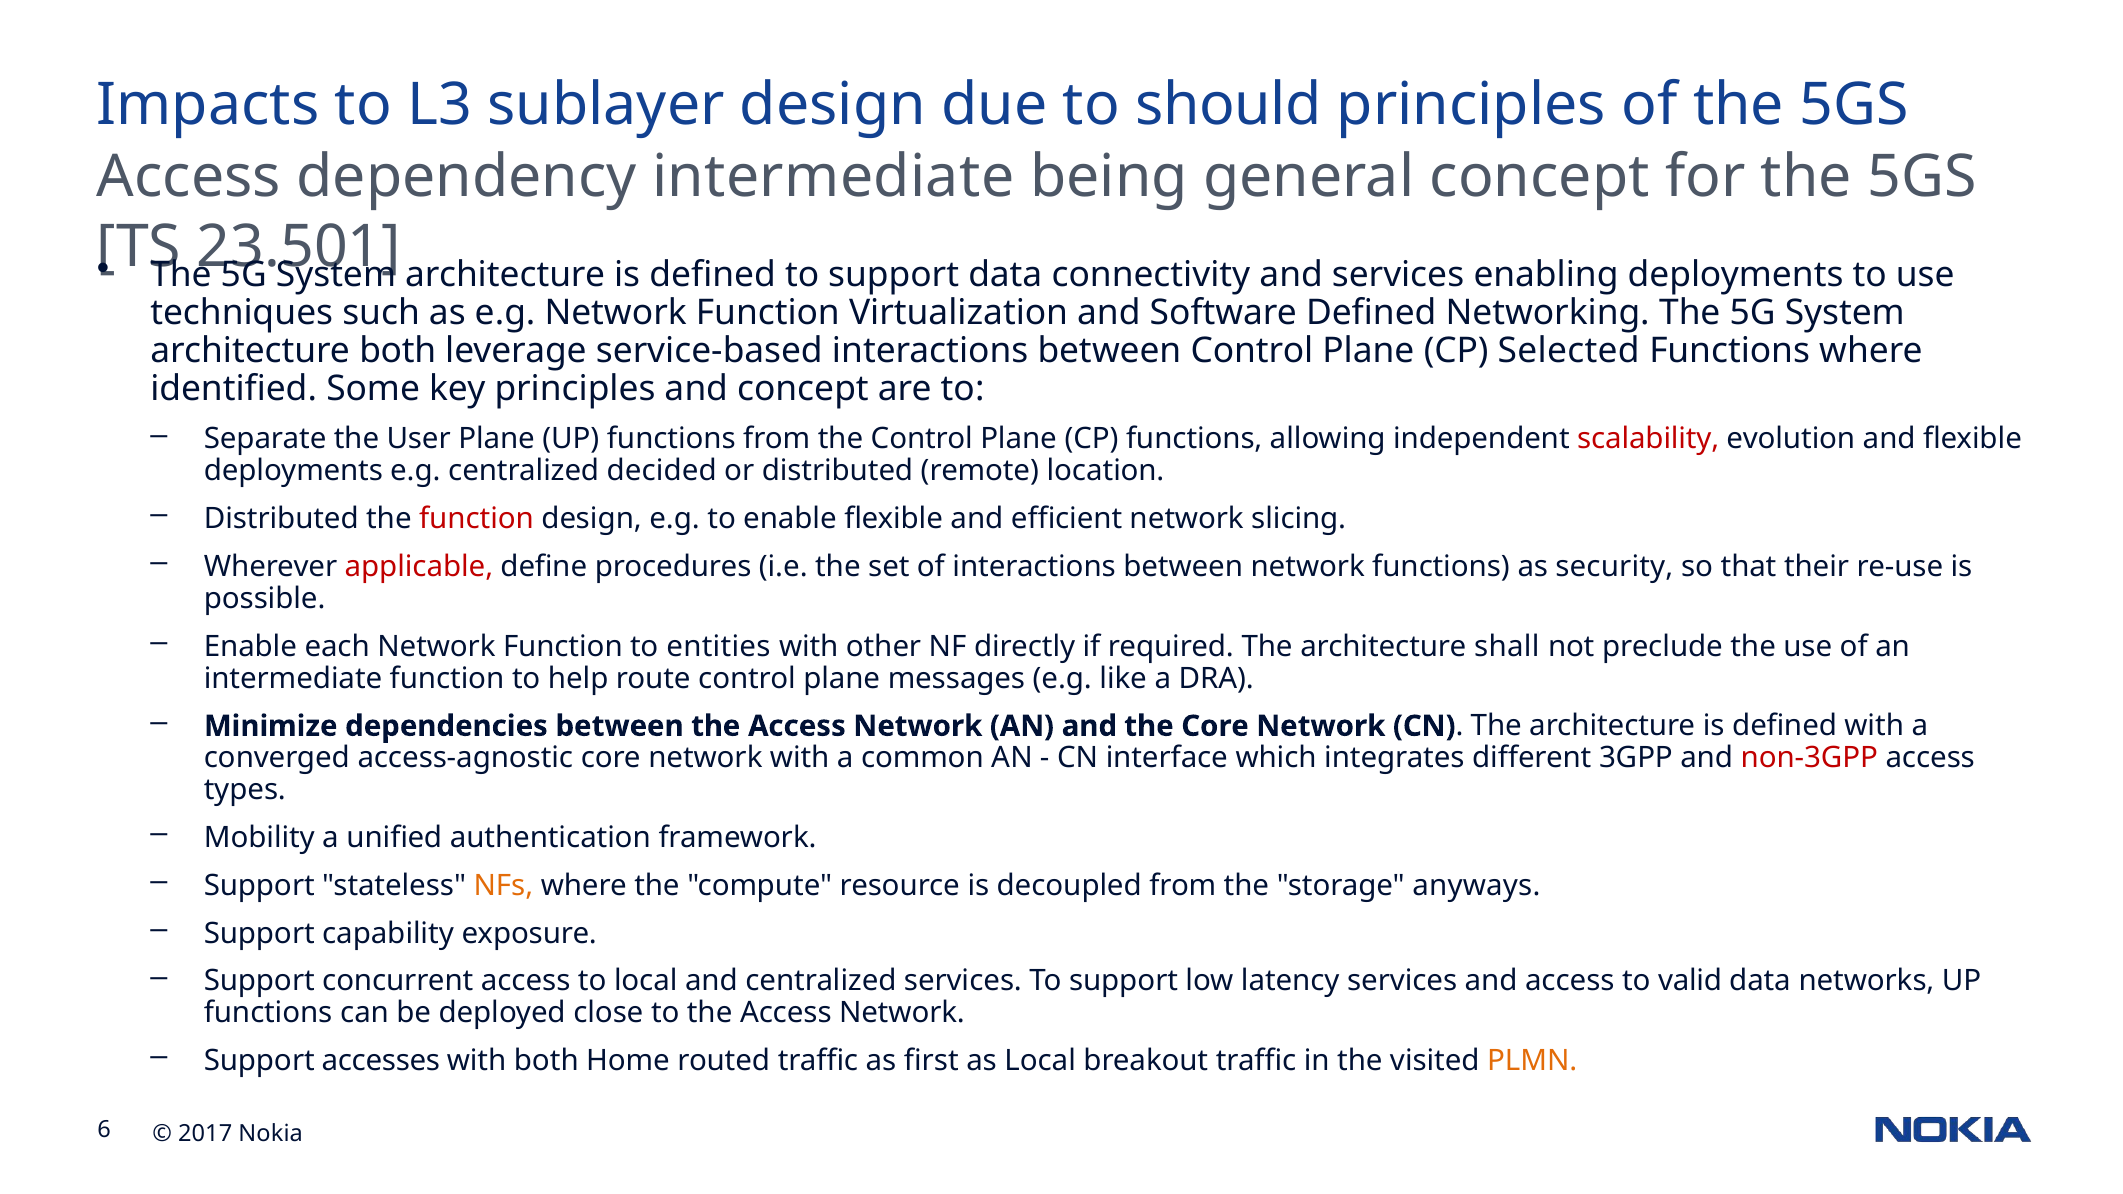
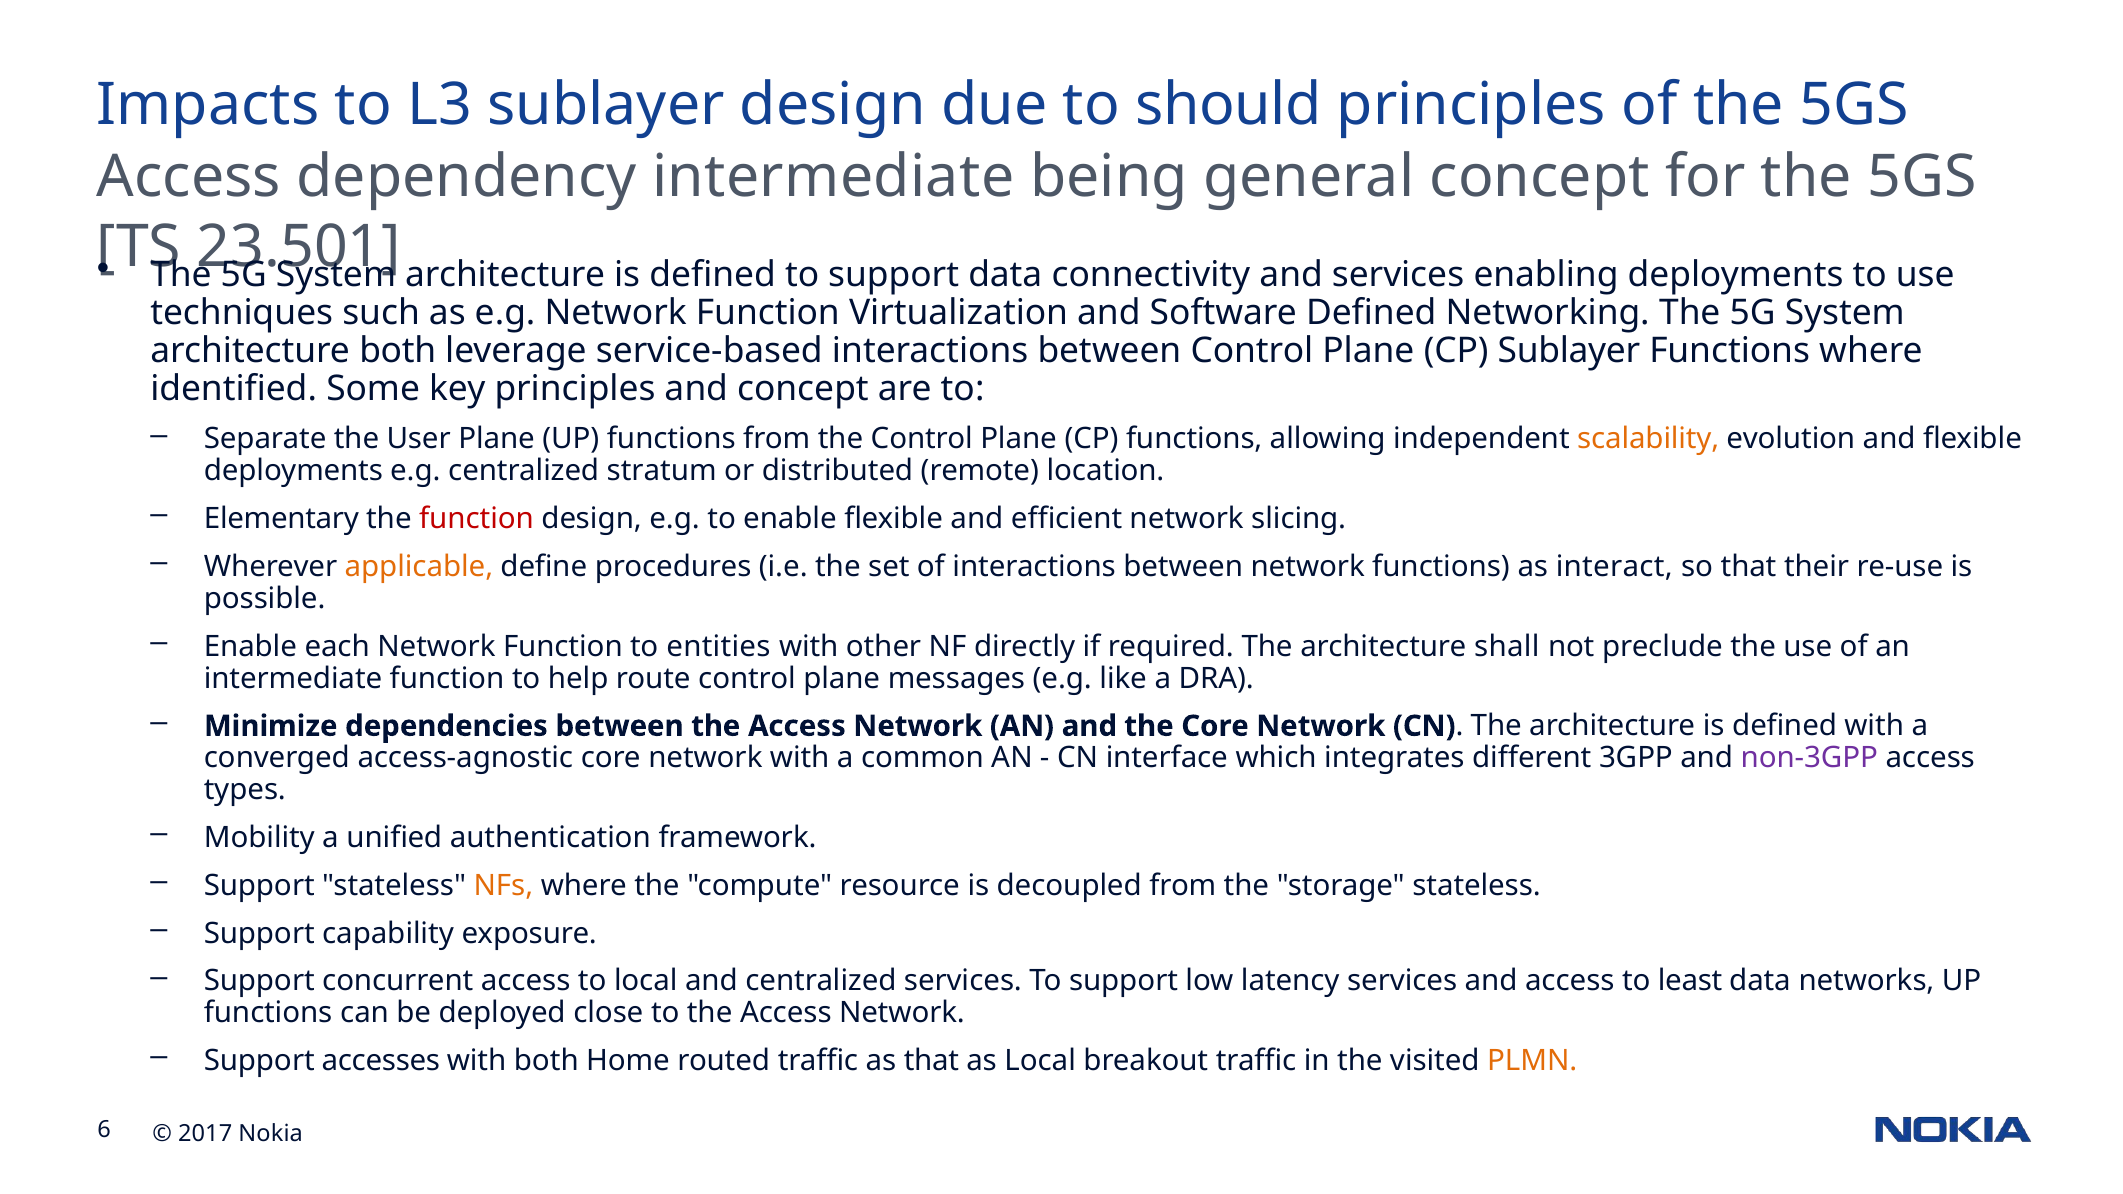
CP Selected: Selected -> Sublayer
scalability colour: red -> orange
decided: decided -> stratum
Distributed at (281, 519): Distributed -> Elementary
applicable colour: red -> orange
security: security -> interact
non-3GPP colour: red -> purple
storage anyways: anyways -> stateless
valid: valid -> least
as first: first -> that
